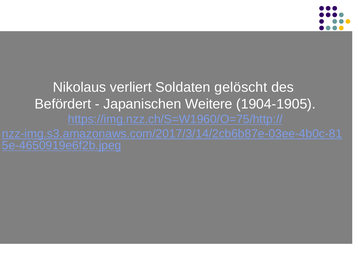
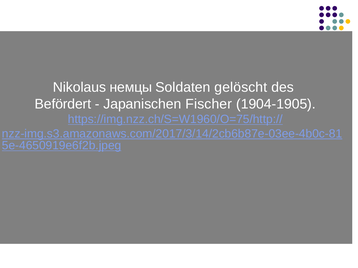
verliert: verliert -> немцы
Weitere: Weitere -> Fischer
